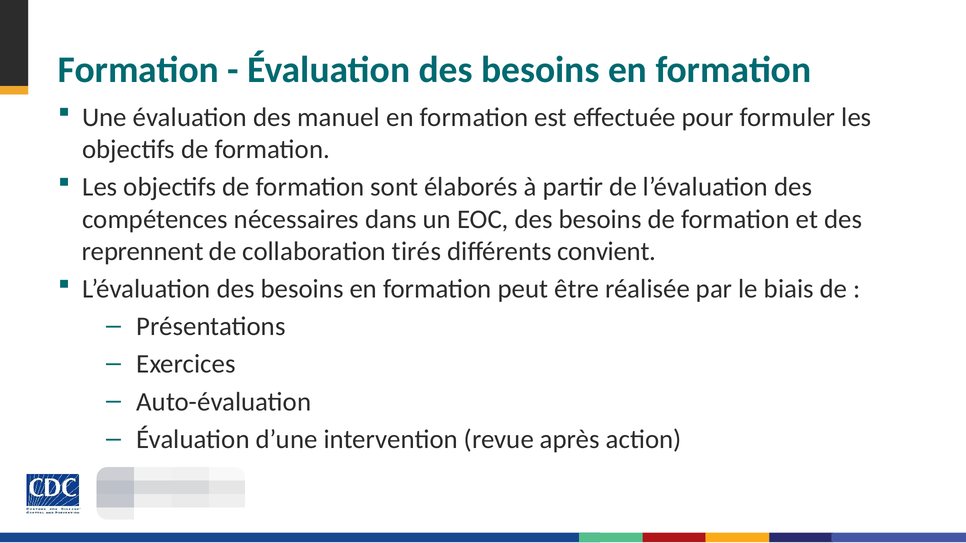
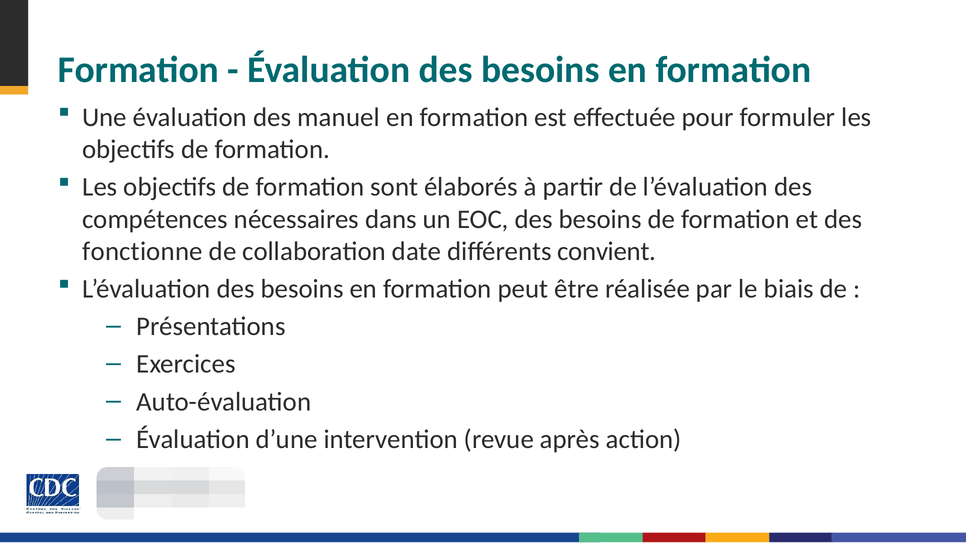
reprennent: reprennent -> fonctionne
tirés: tirés -> date
